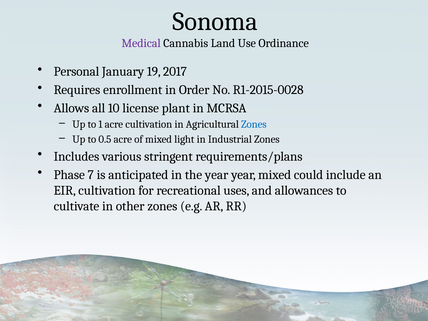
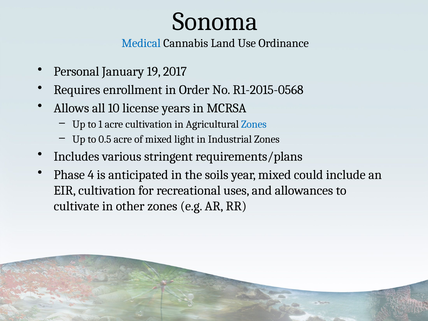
Medical colour: purple -> blue
R1-2015-0028: R1-2015-0028 -> R1-2015-0568
plant: plant -> years
7: 7 -> 4
the year: year -> soils
